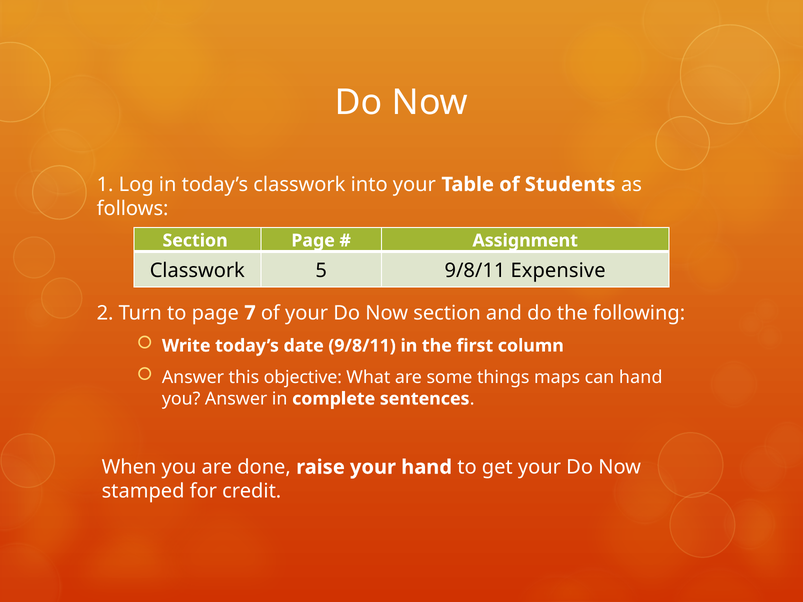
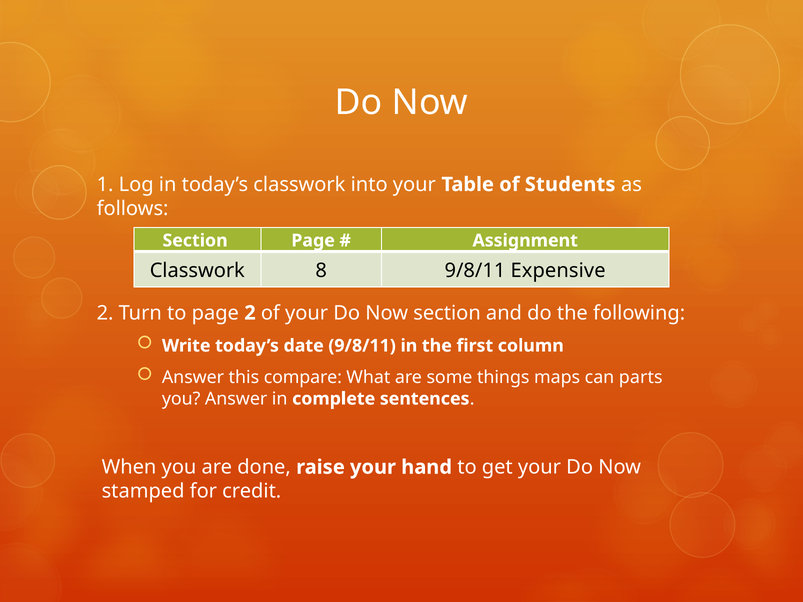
5: 5 -> 8
page 7: 7 -> 2
objective: objective -> compare
can hand: hand -> parts
